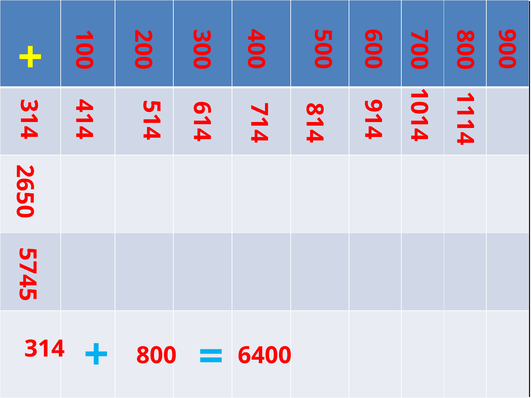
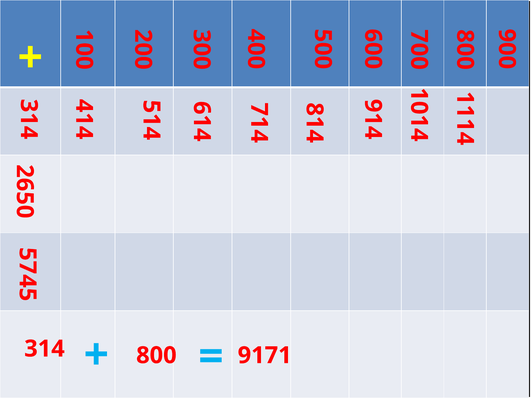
6400: 6400 -> 9171
